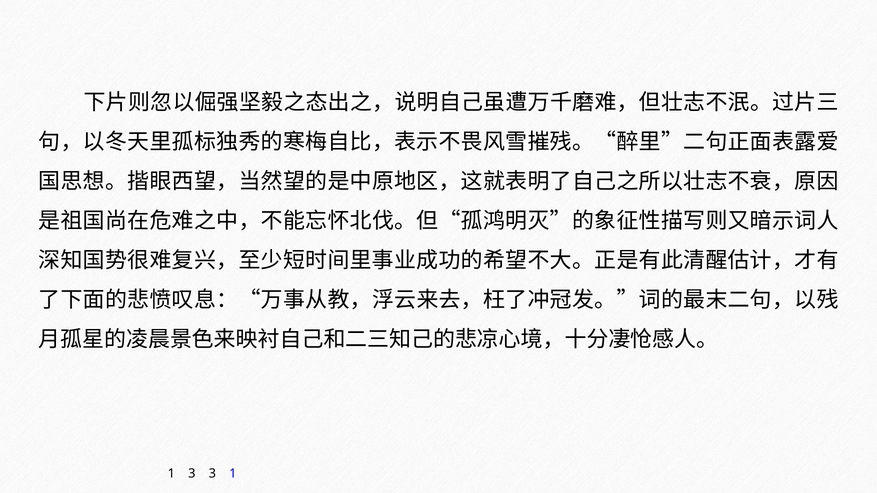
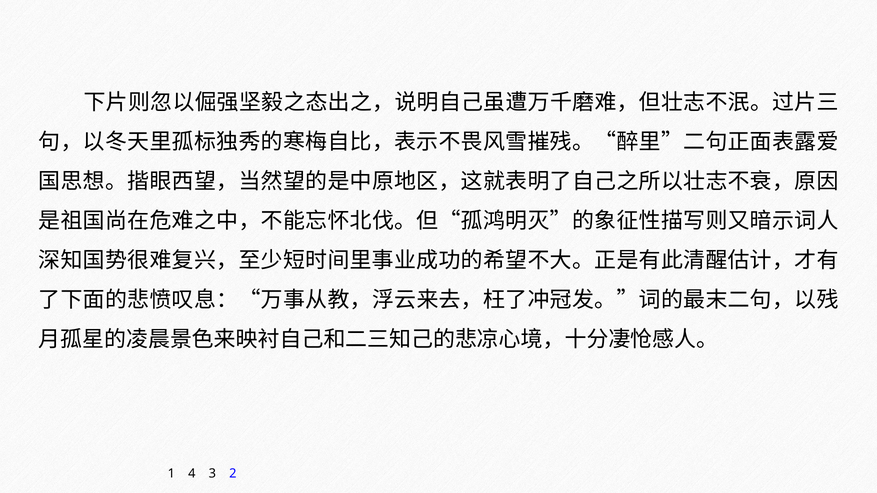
1 3: 3 -> 4
3 1: 1 -> 2
